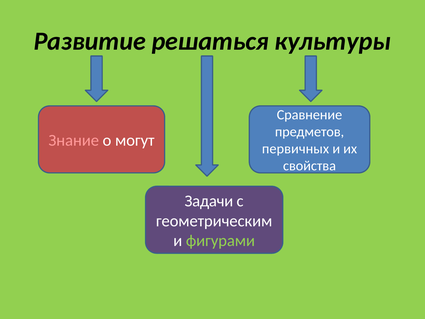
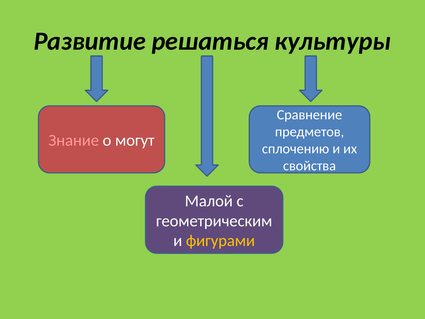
первичных: первичных -> сплочению
Задачи: Задачи -> Малой
фигурами colour: light green -> yellow
